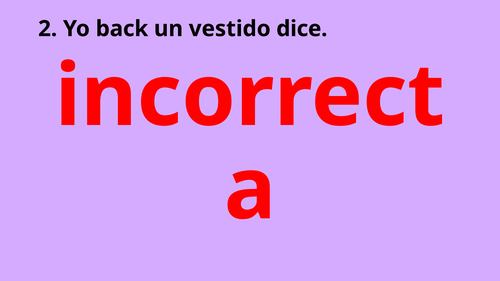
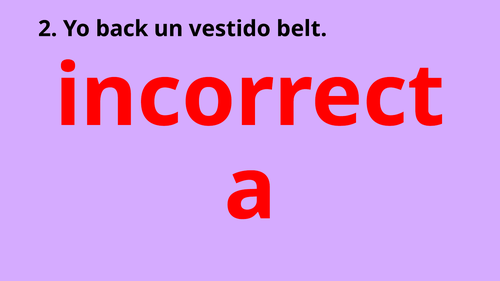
dice: dice -> belt
